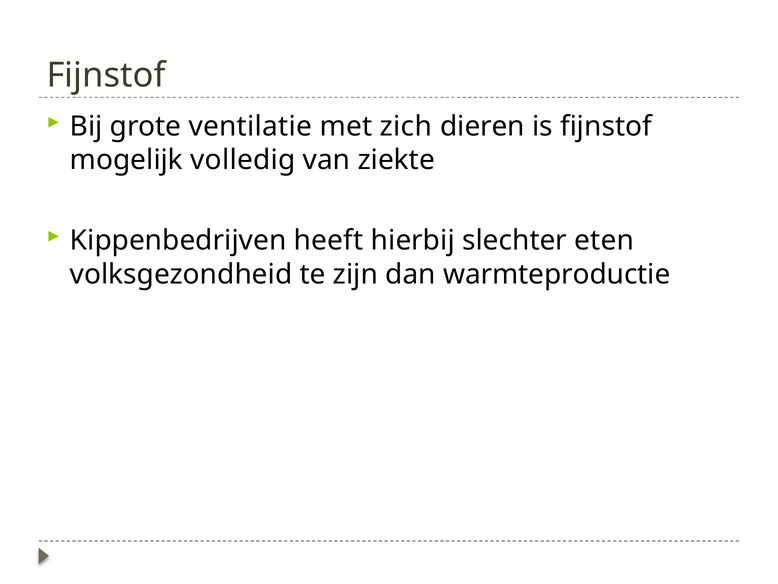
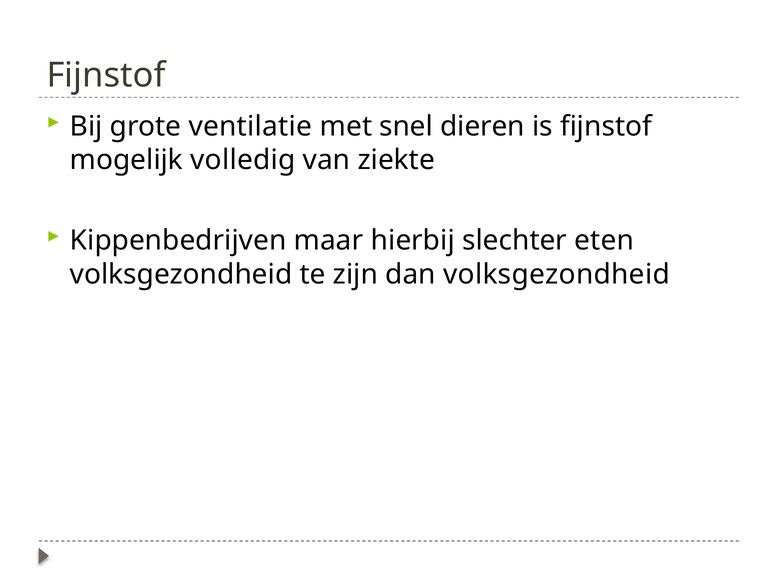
zich: zich -> snel
heeft: heeft -> maar
dan warmteproductie: warmteproductie -> volksgezondheid
